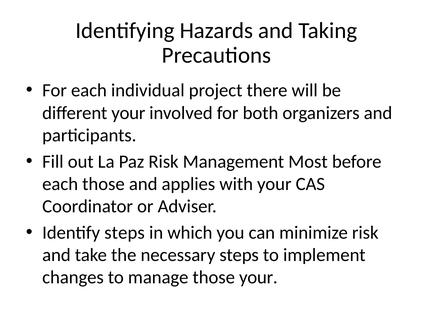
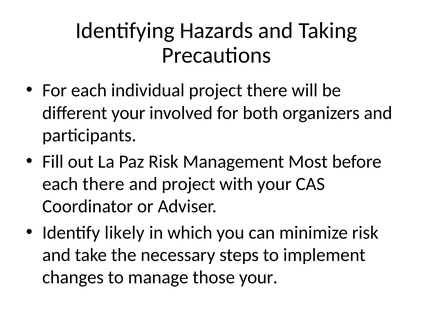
each those: those -> there
and applies: applies -> project
Identify steps: steps -> likely
